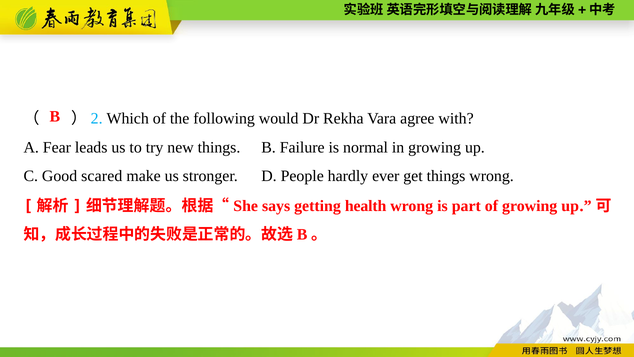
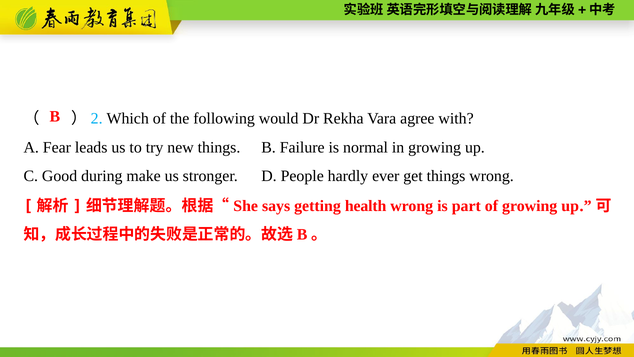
scared: scared -> during
